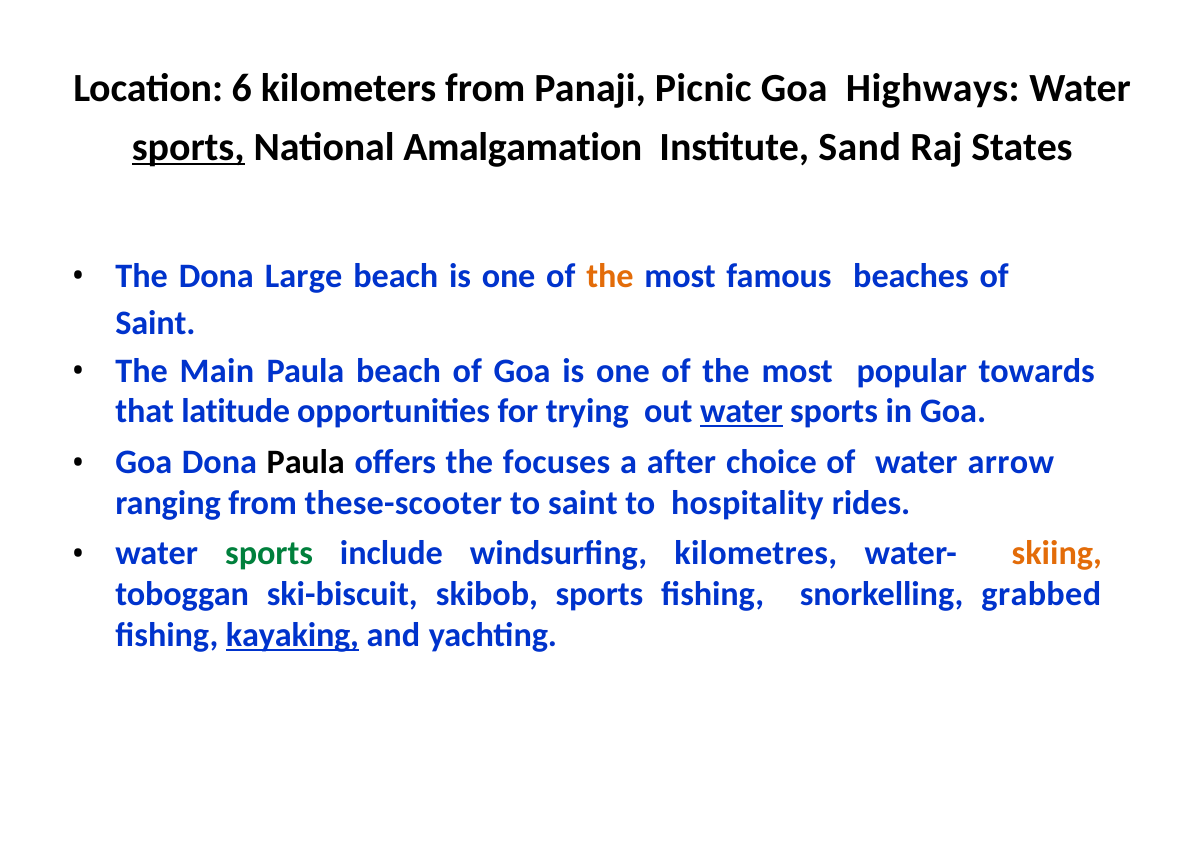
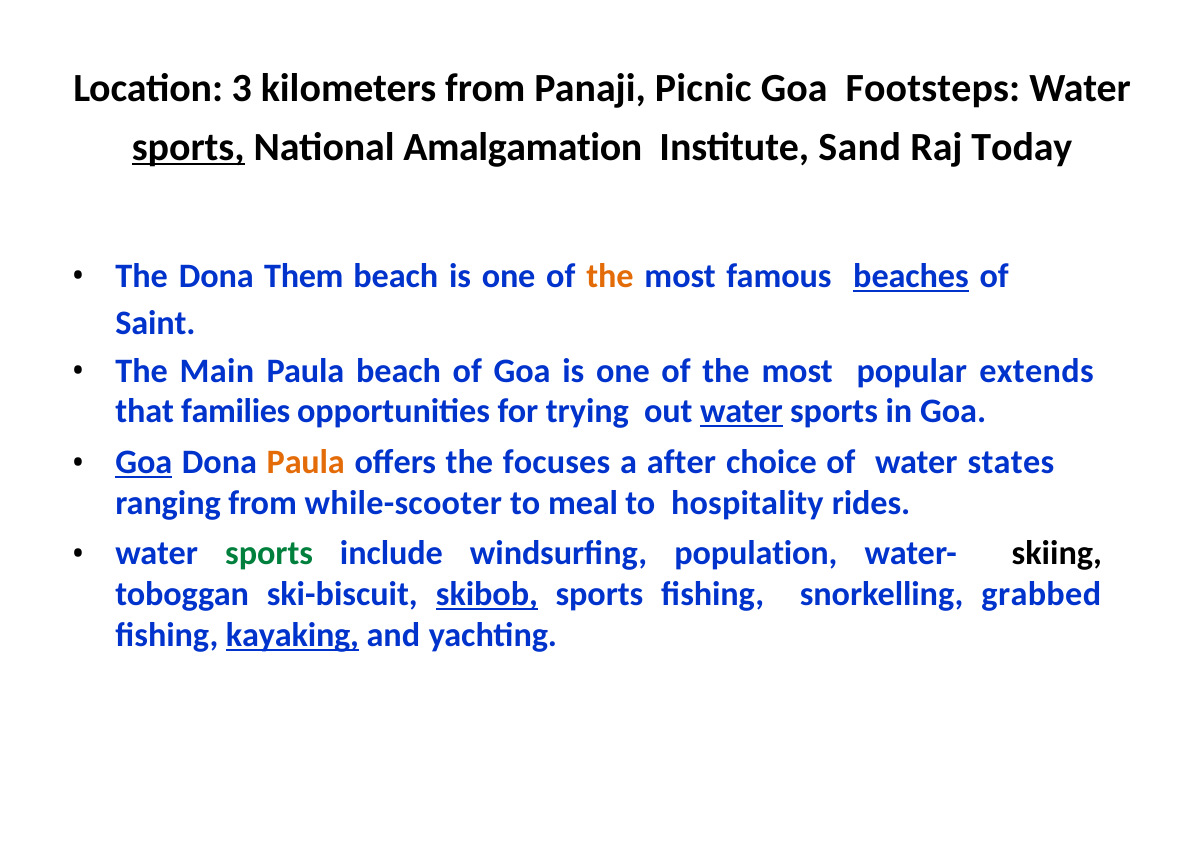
6: 6 -> 3
Highways: Highways -> Footsteps
States: States -> Today
Large: Large -> Them
beaches underline: none -> present
towards: towards -> extends
latitude: latitude -> families
Goa at (144, 462) underline: none -> present
Paula at (306, 462) colour: black -> orange
arrow: arrow -> states
these-scooter: these-scooter -> while-scooter
to saint: saint -> meal
kilometres: kilometres -> population
skiing colour: orange -> black
skibob underline: none -> present
